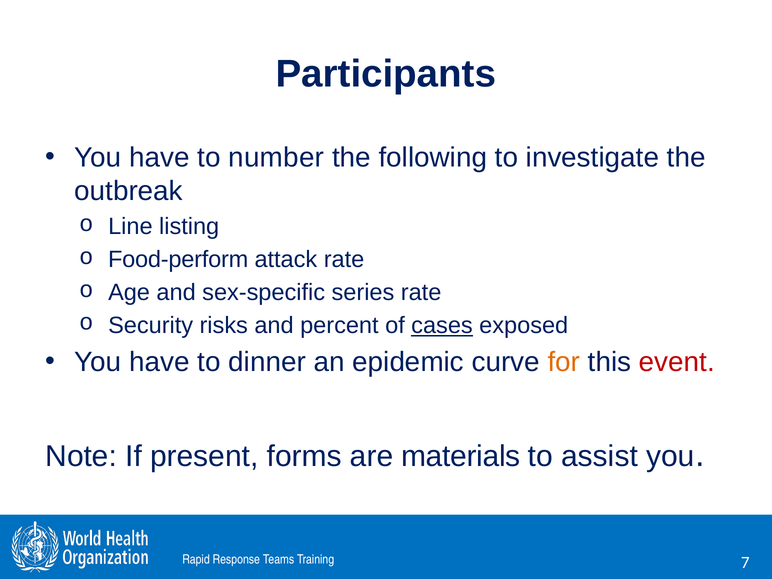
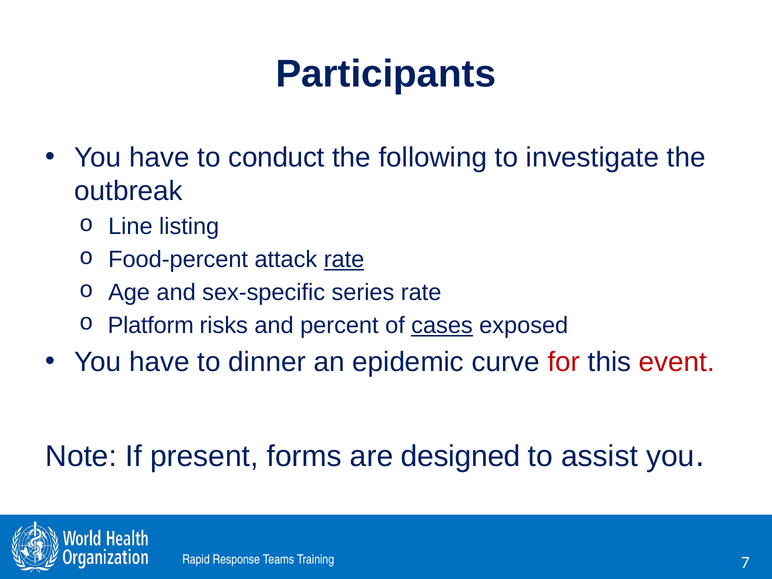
number: number -> conduct
Food-perform: Food-perform -> Food-percent
rate at (344, 259) underline: none -> present
Security: Security -> Platform
for colour: orange -> red
materials: materials -> designed
